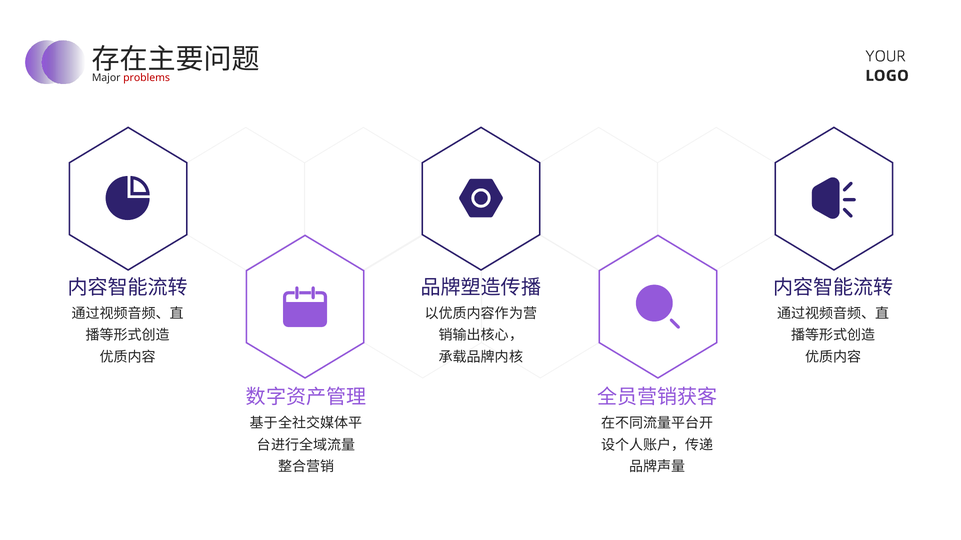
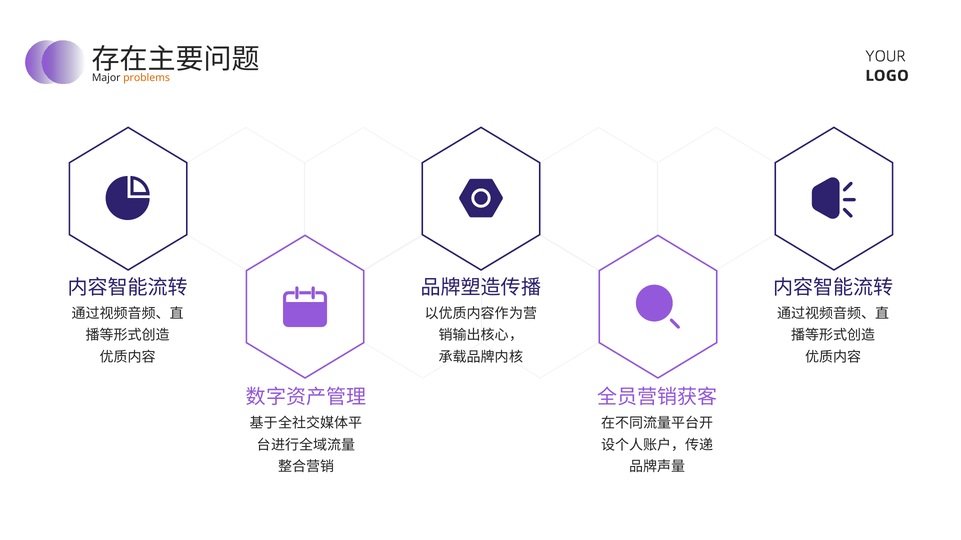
problems colour: red -> orange
